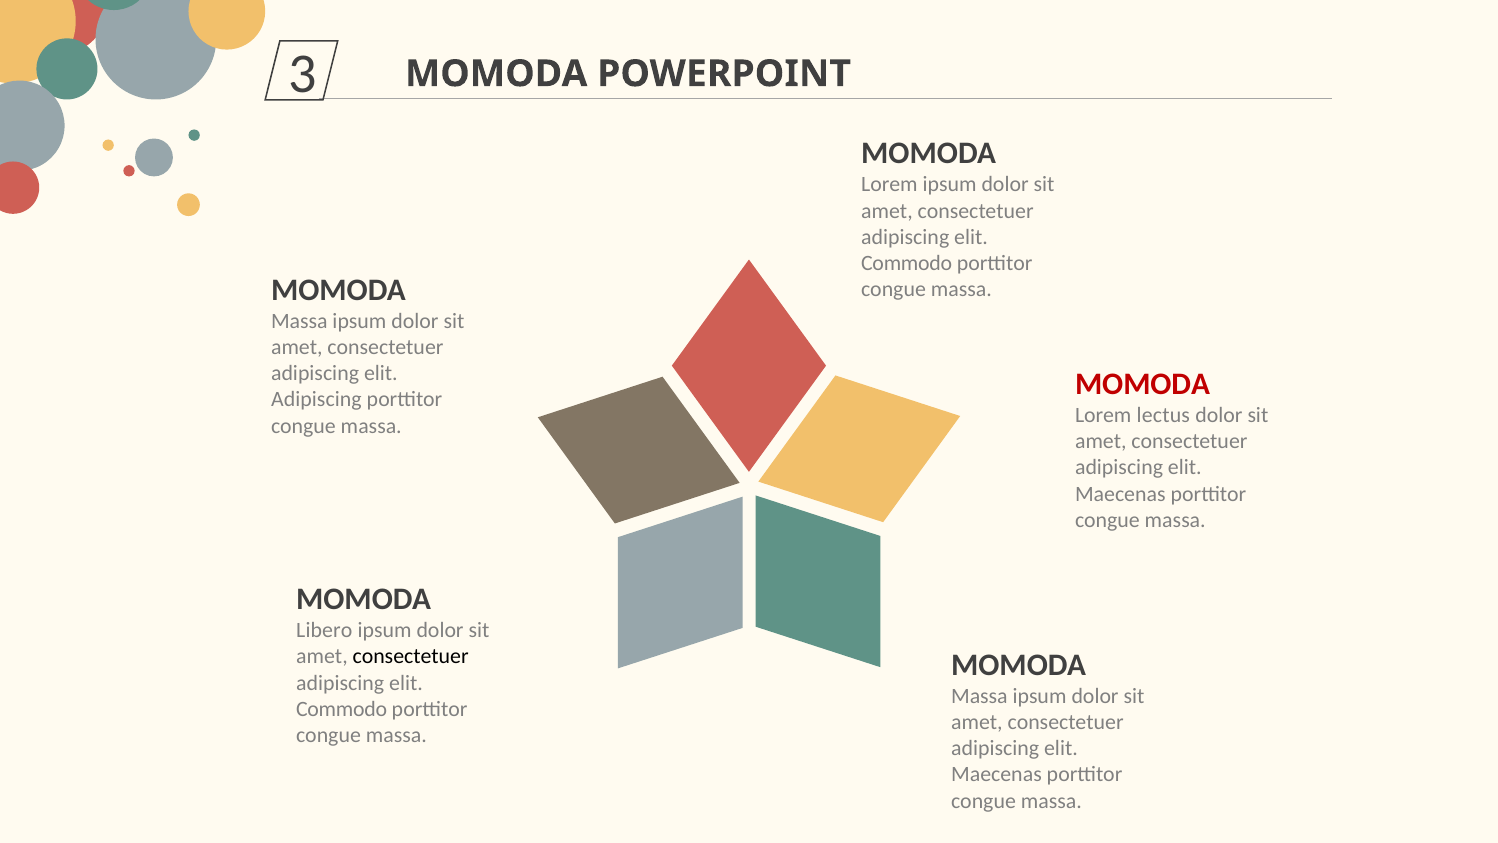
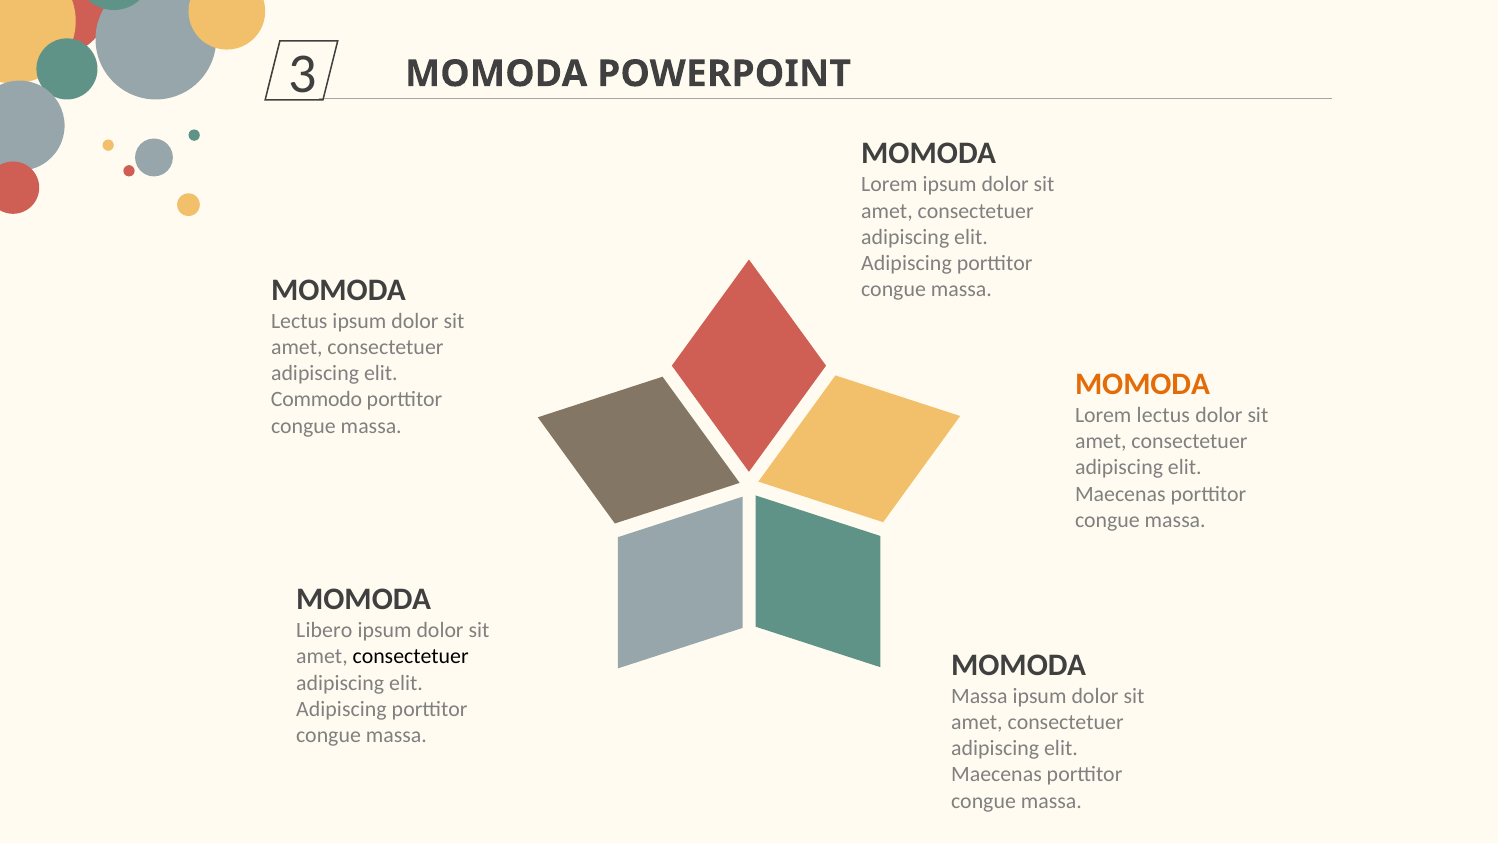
Commodo at (907, 263): Commodo -> Adipiscing
Massa at (299, 321): Massa -> Lectus
MOMODA at (1142, 384) colour: red -> orange
Adipiscing at (316, 400): Adipiscing -> Commodo
Commodo at (342, 709): Commodo -> Adipiscing
